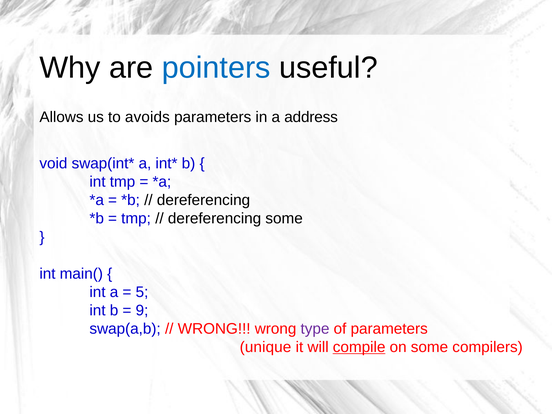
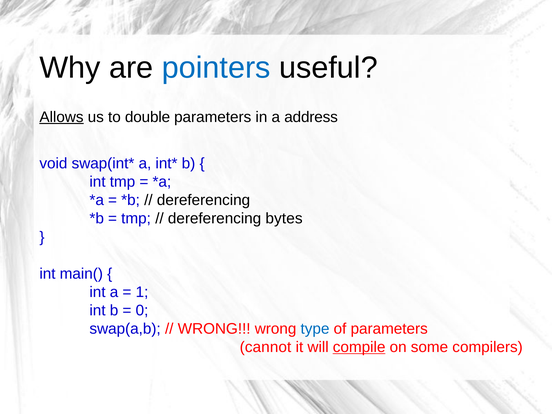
Allows underline: none -> present
avoids: avoids -> double
dereferencing some: some -> bytes
5: 5 -> 1
9: 9 -> 0
type colour: purple -> blue
unique: unique -> cannot
